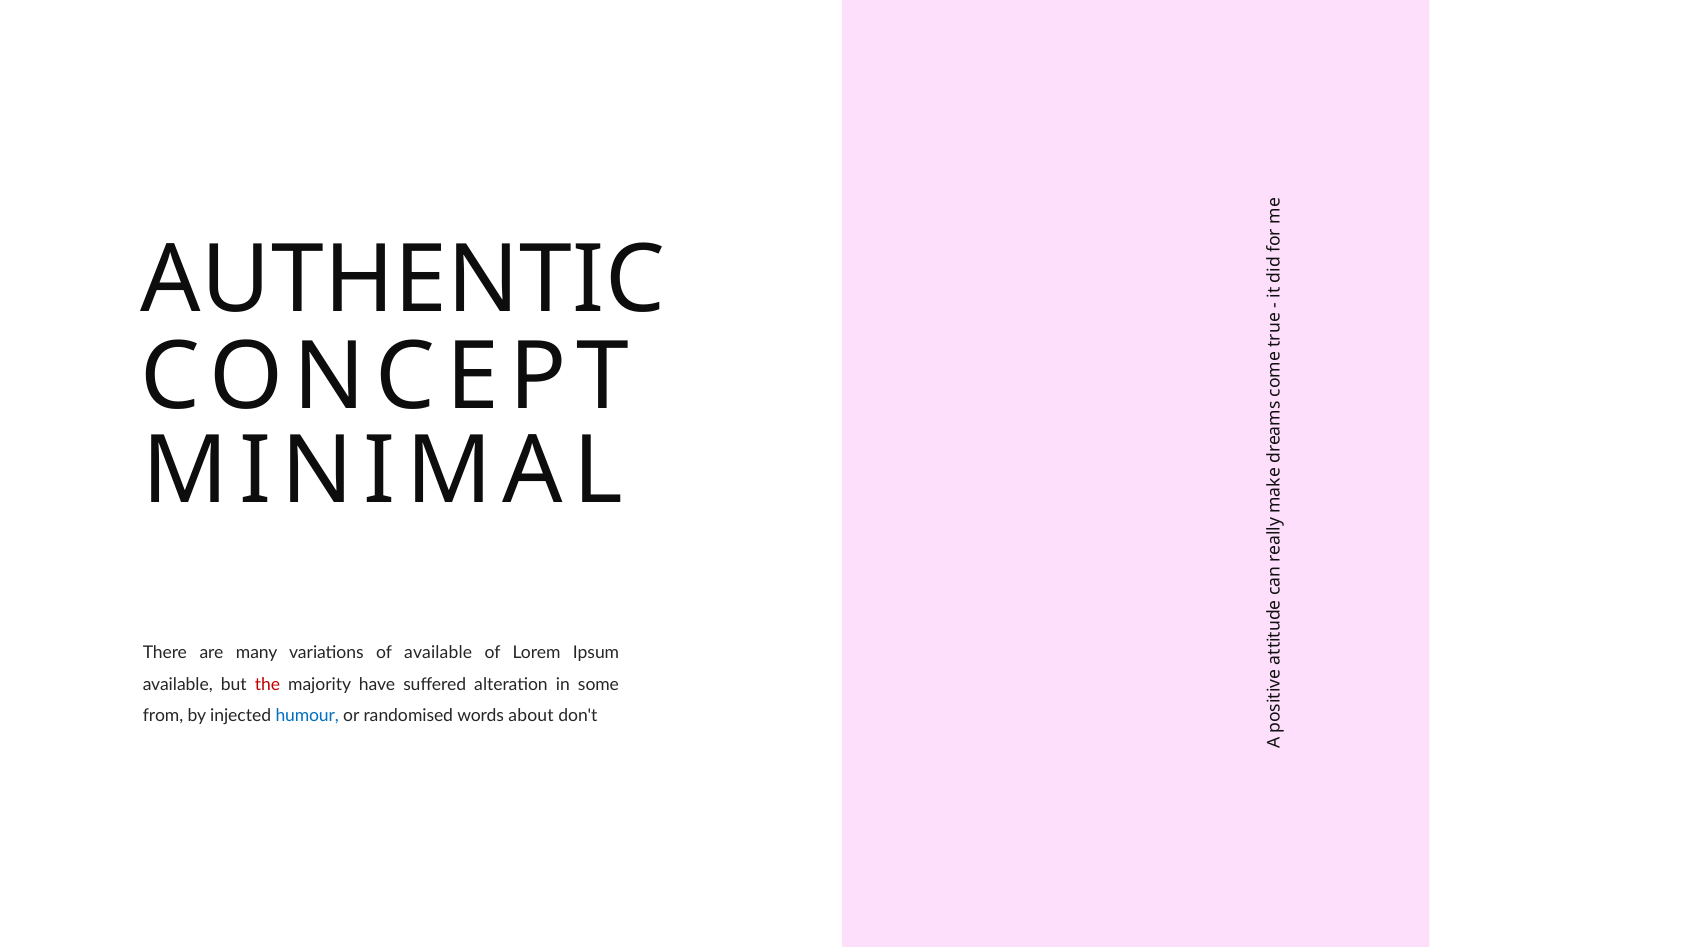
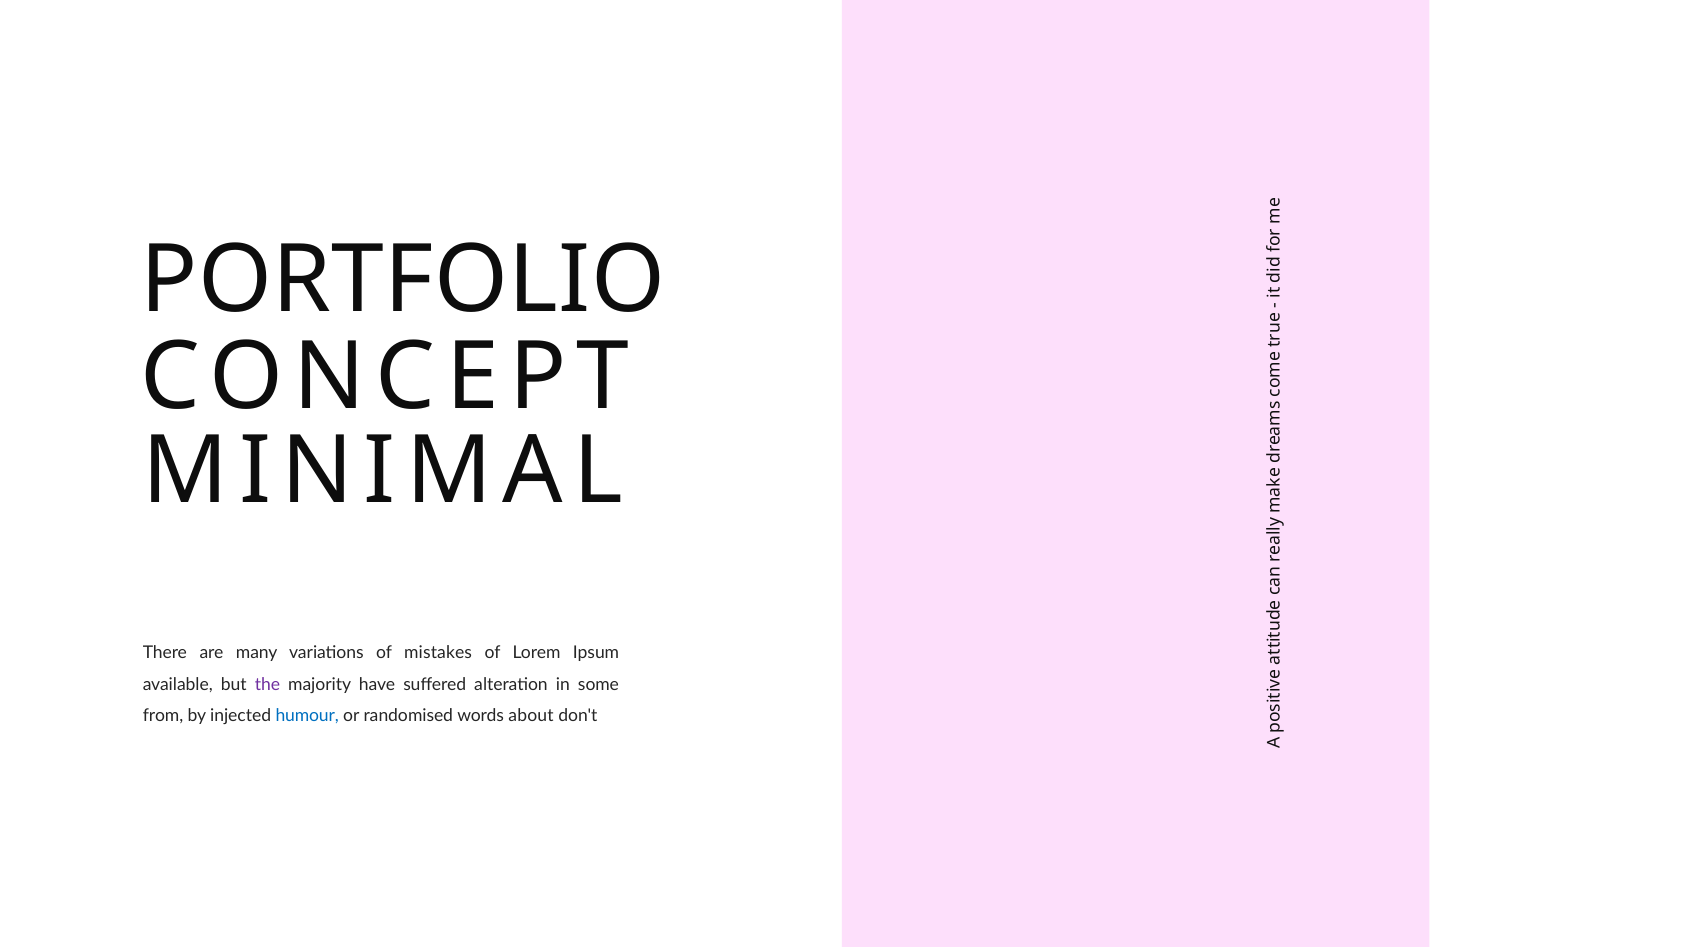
AUTHENTIC: AUTHENTIC -> PORTFOLIO
of available: available -> mistakes
the colour: red -> purple
